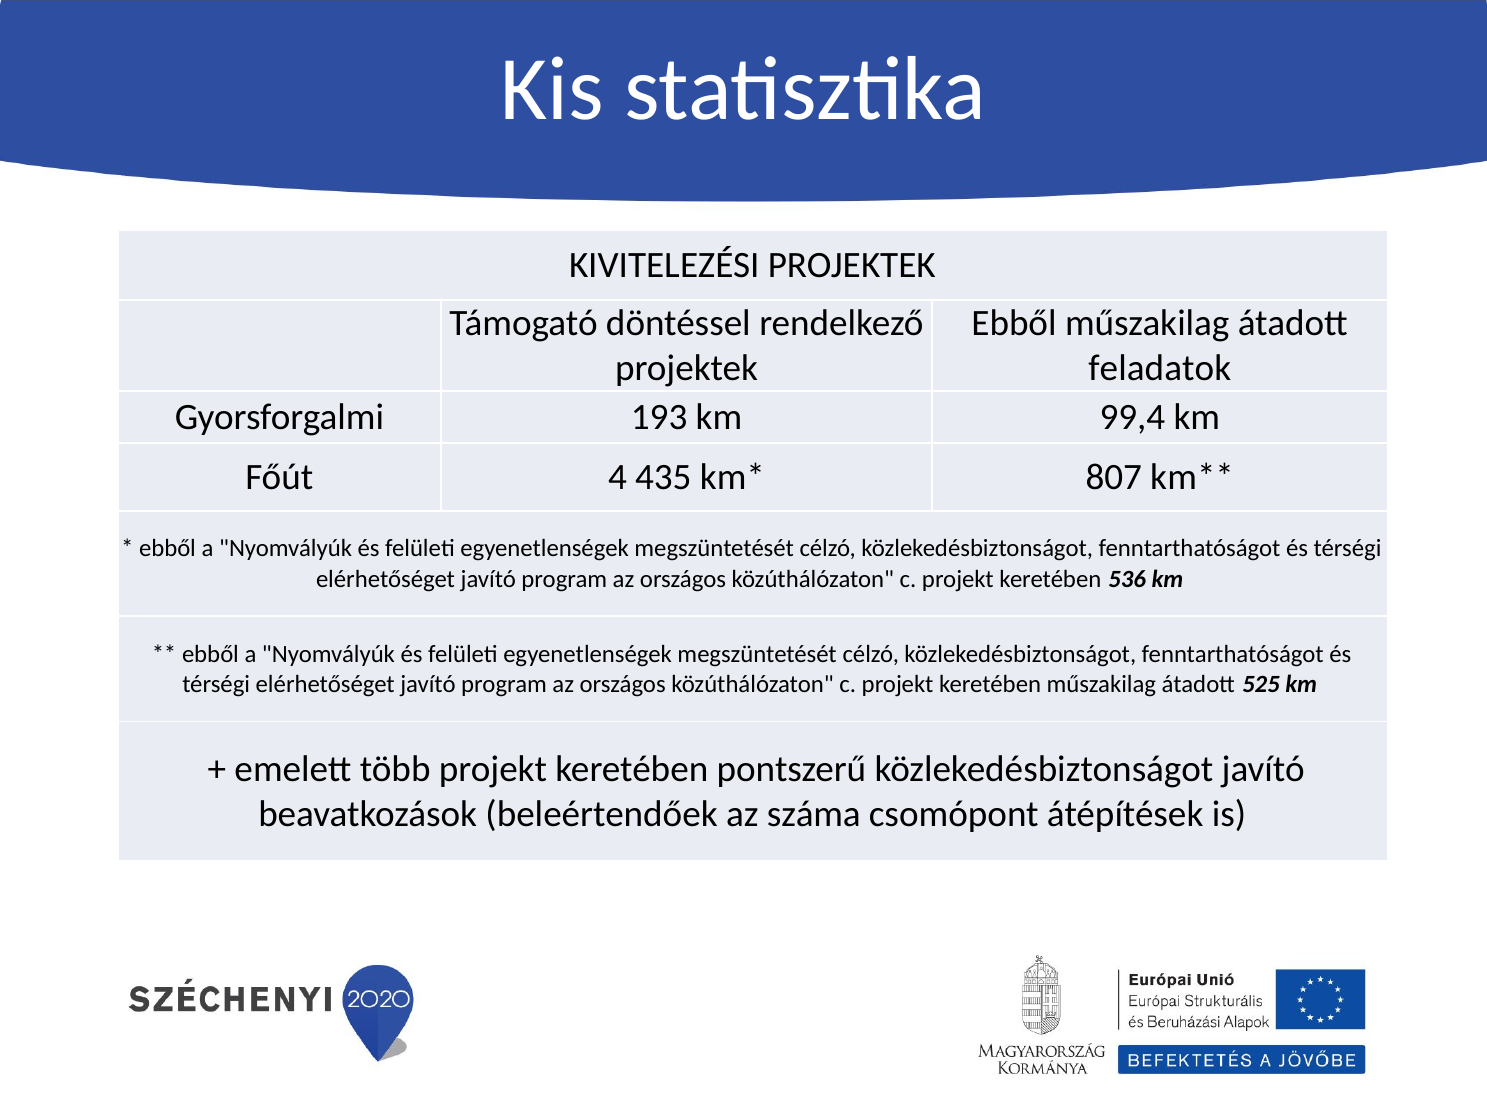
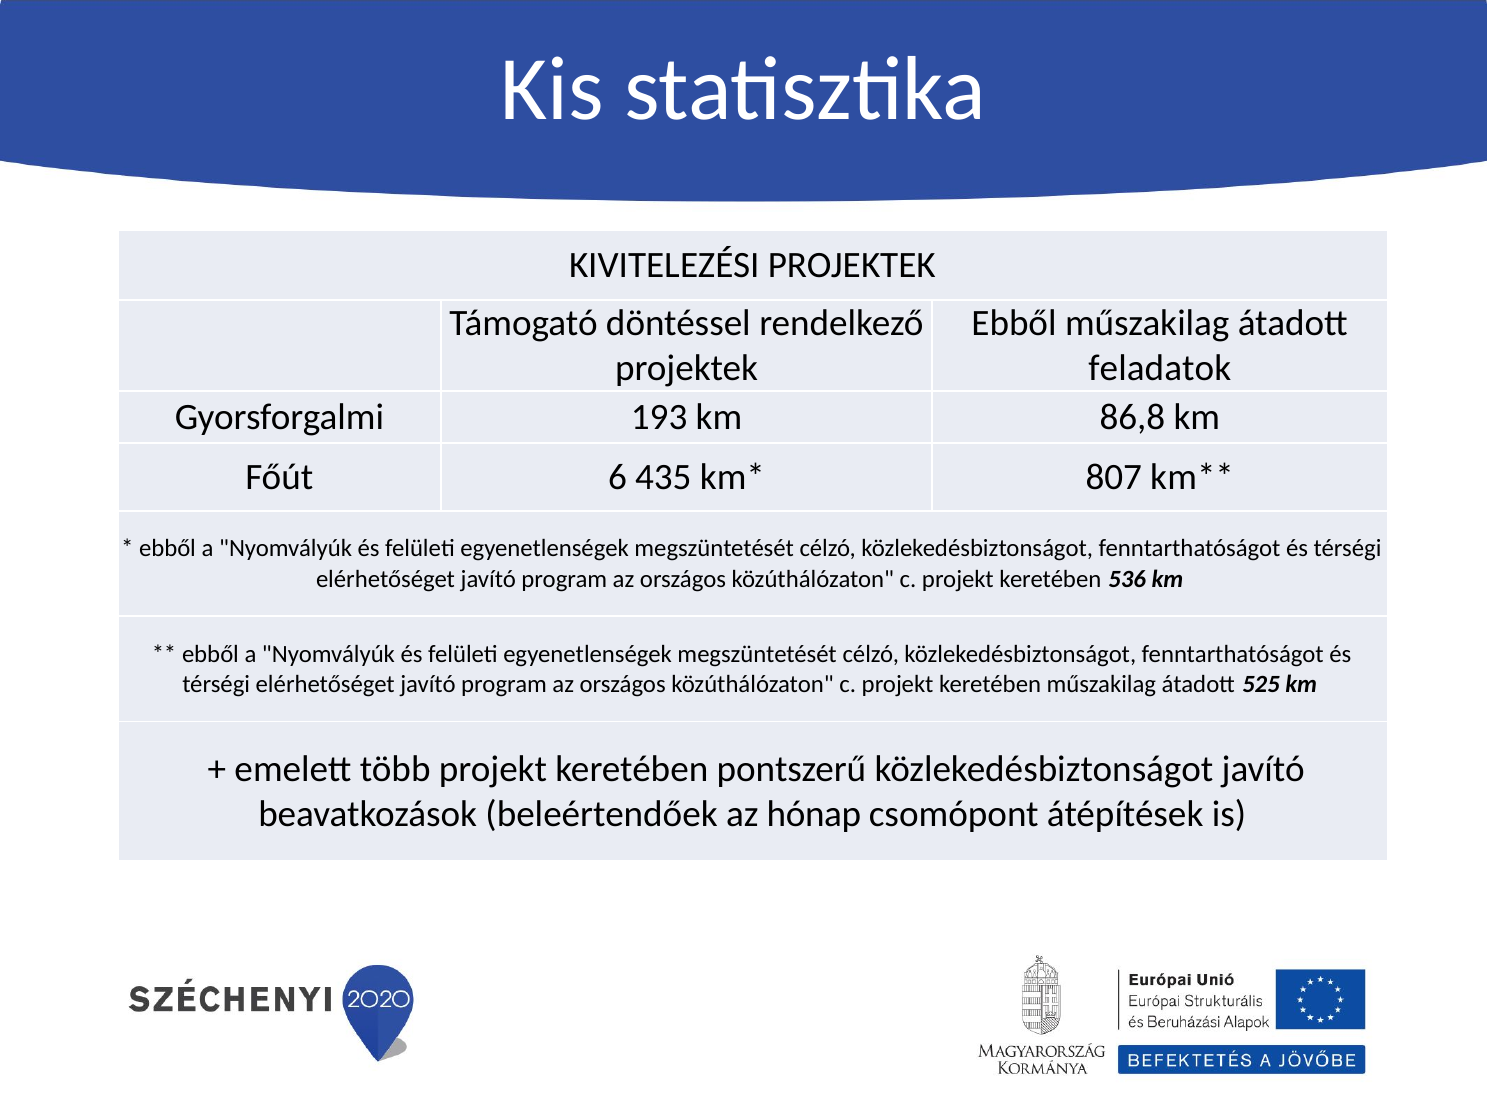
99,4: 99,4 -> 86,8
4: 4 -> 6
száma: száma -> hónap
